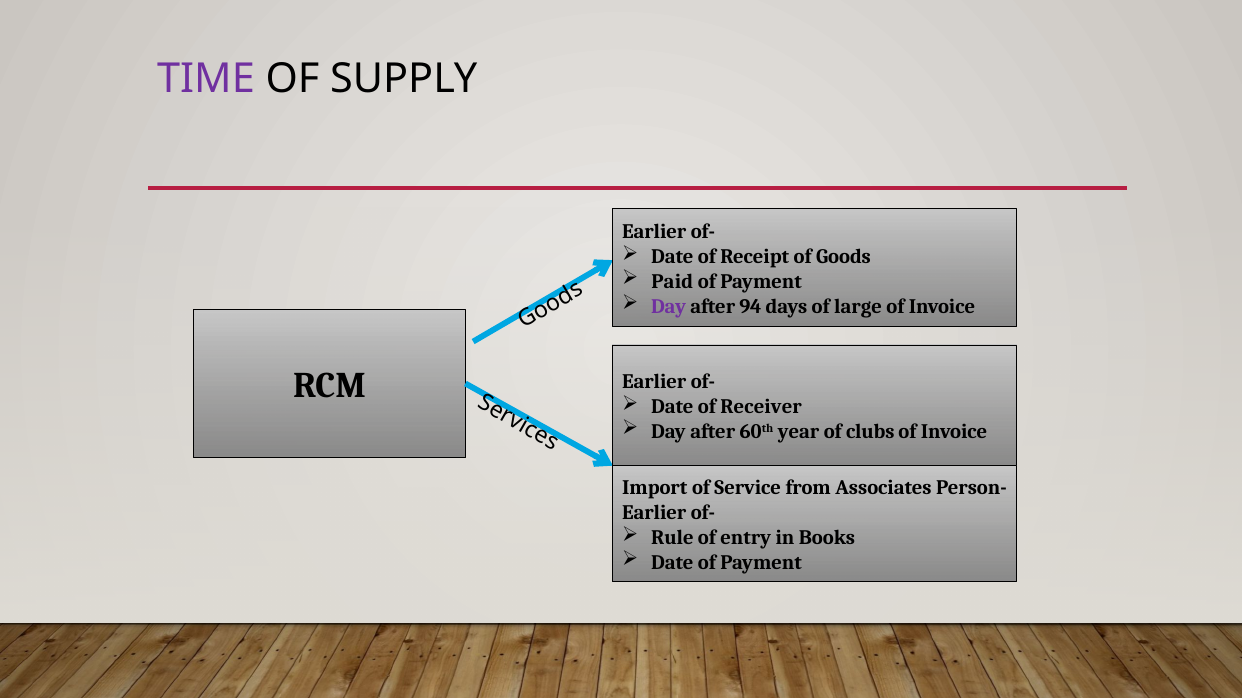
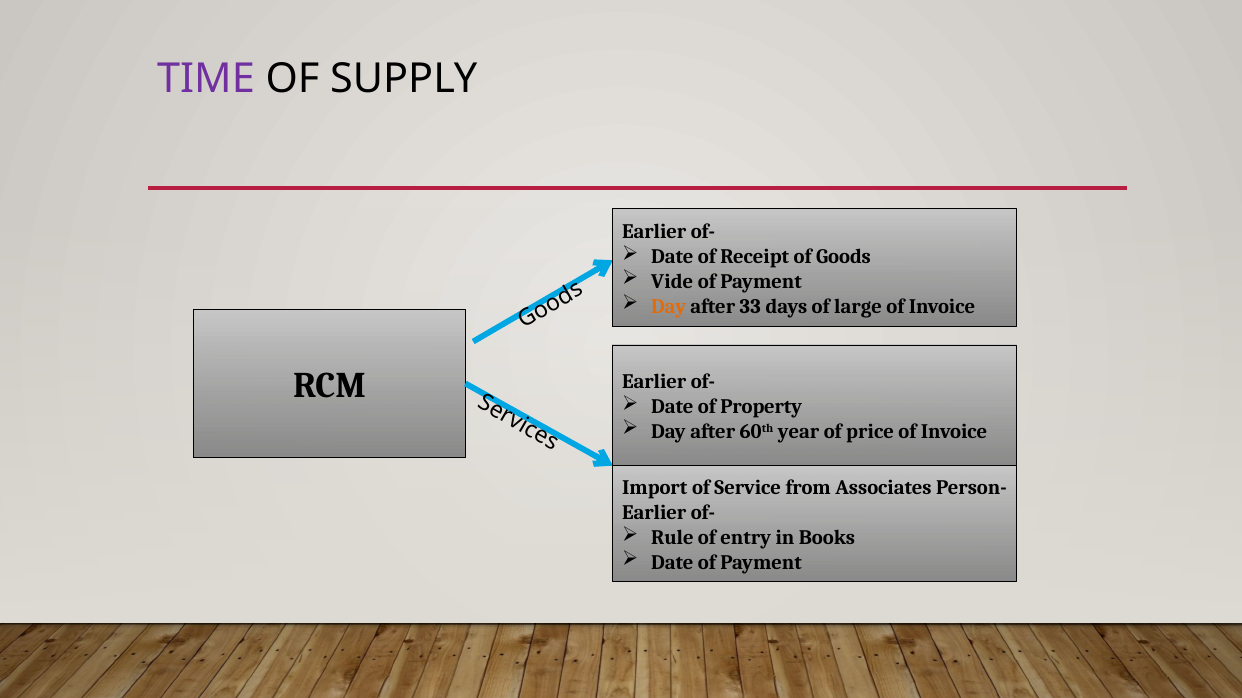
Paid: Paid -> Vide
Day at (669, 307) colour: purple -> orange
94: 94 -> 33
Receiver: Receiver -> Property
clubs: clubs -> price
